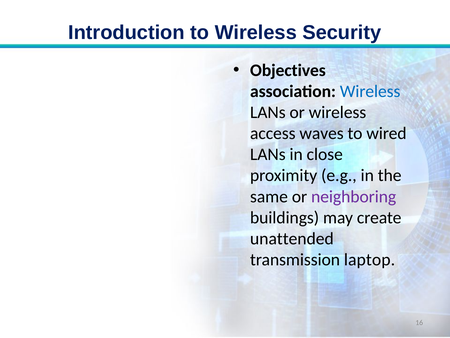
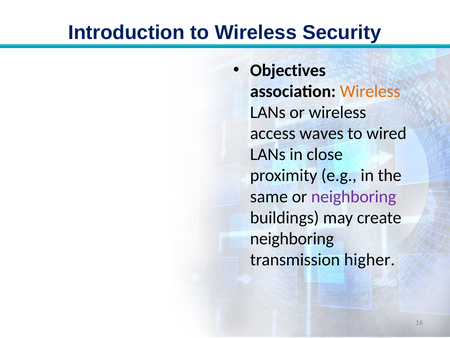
Wireless at (370, 91) colour: blue -> orange
unattended at (292, 238): unattended -> neighboring
laptop: laptop -> higher
